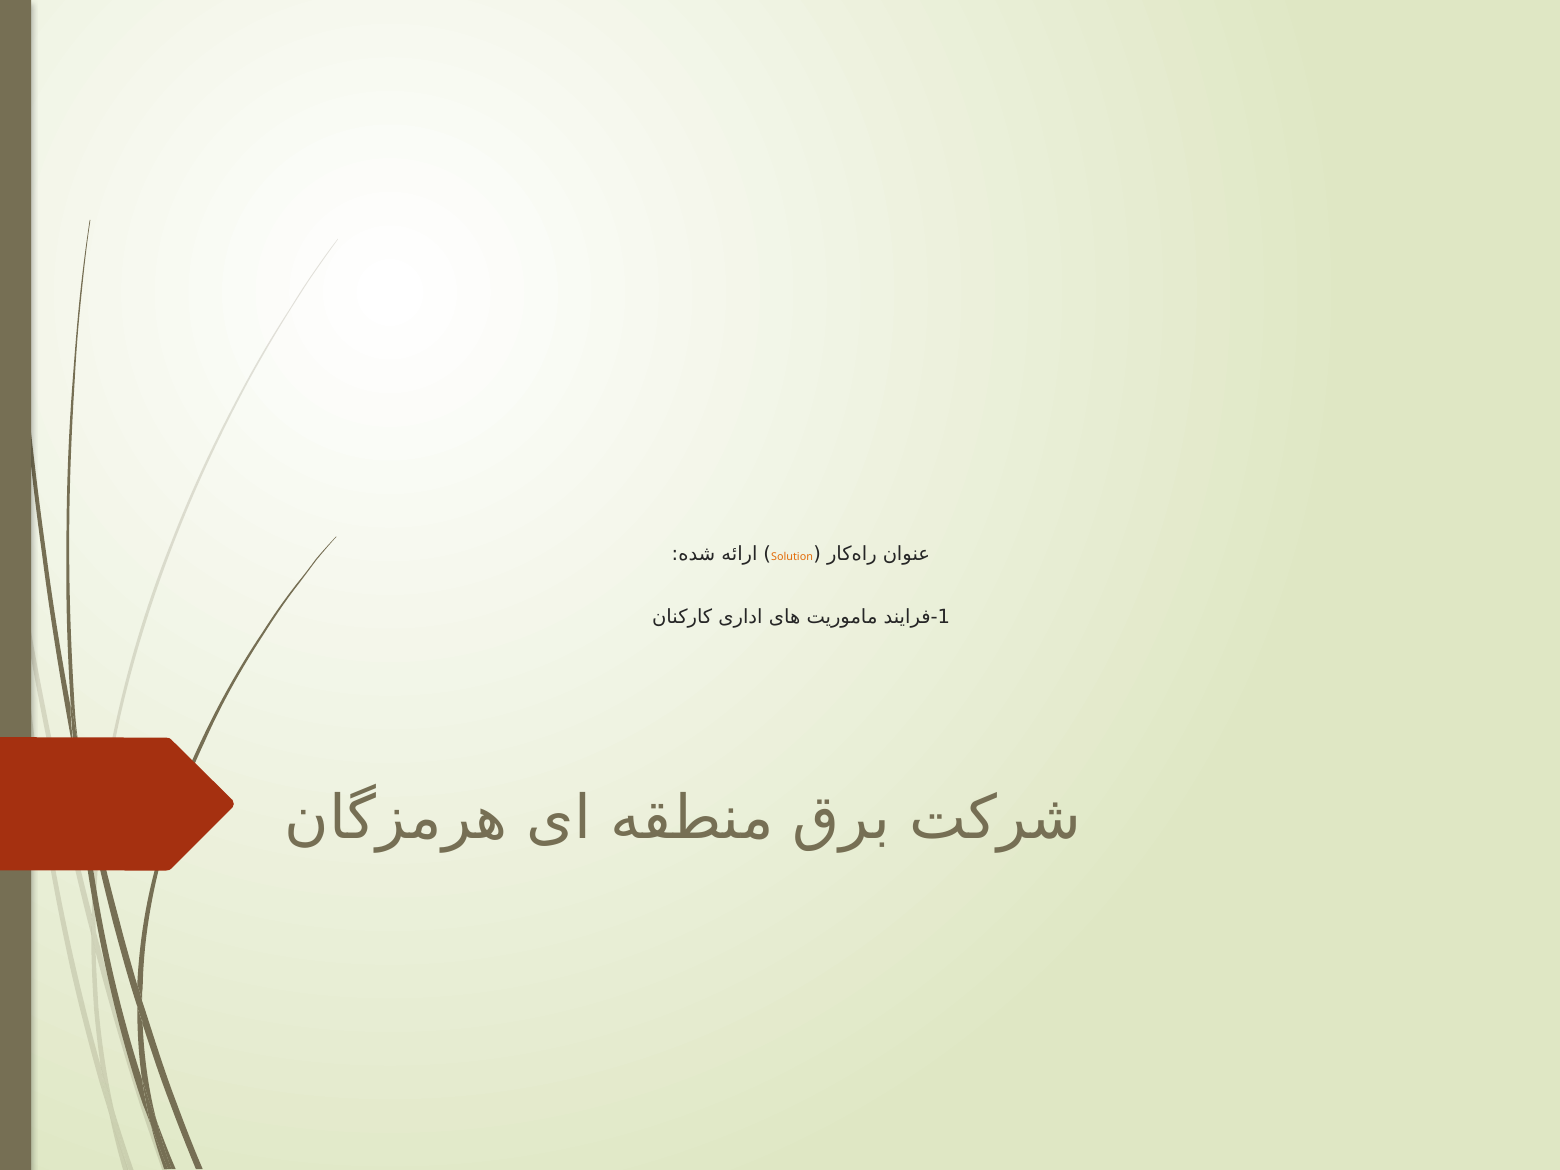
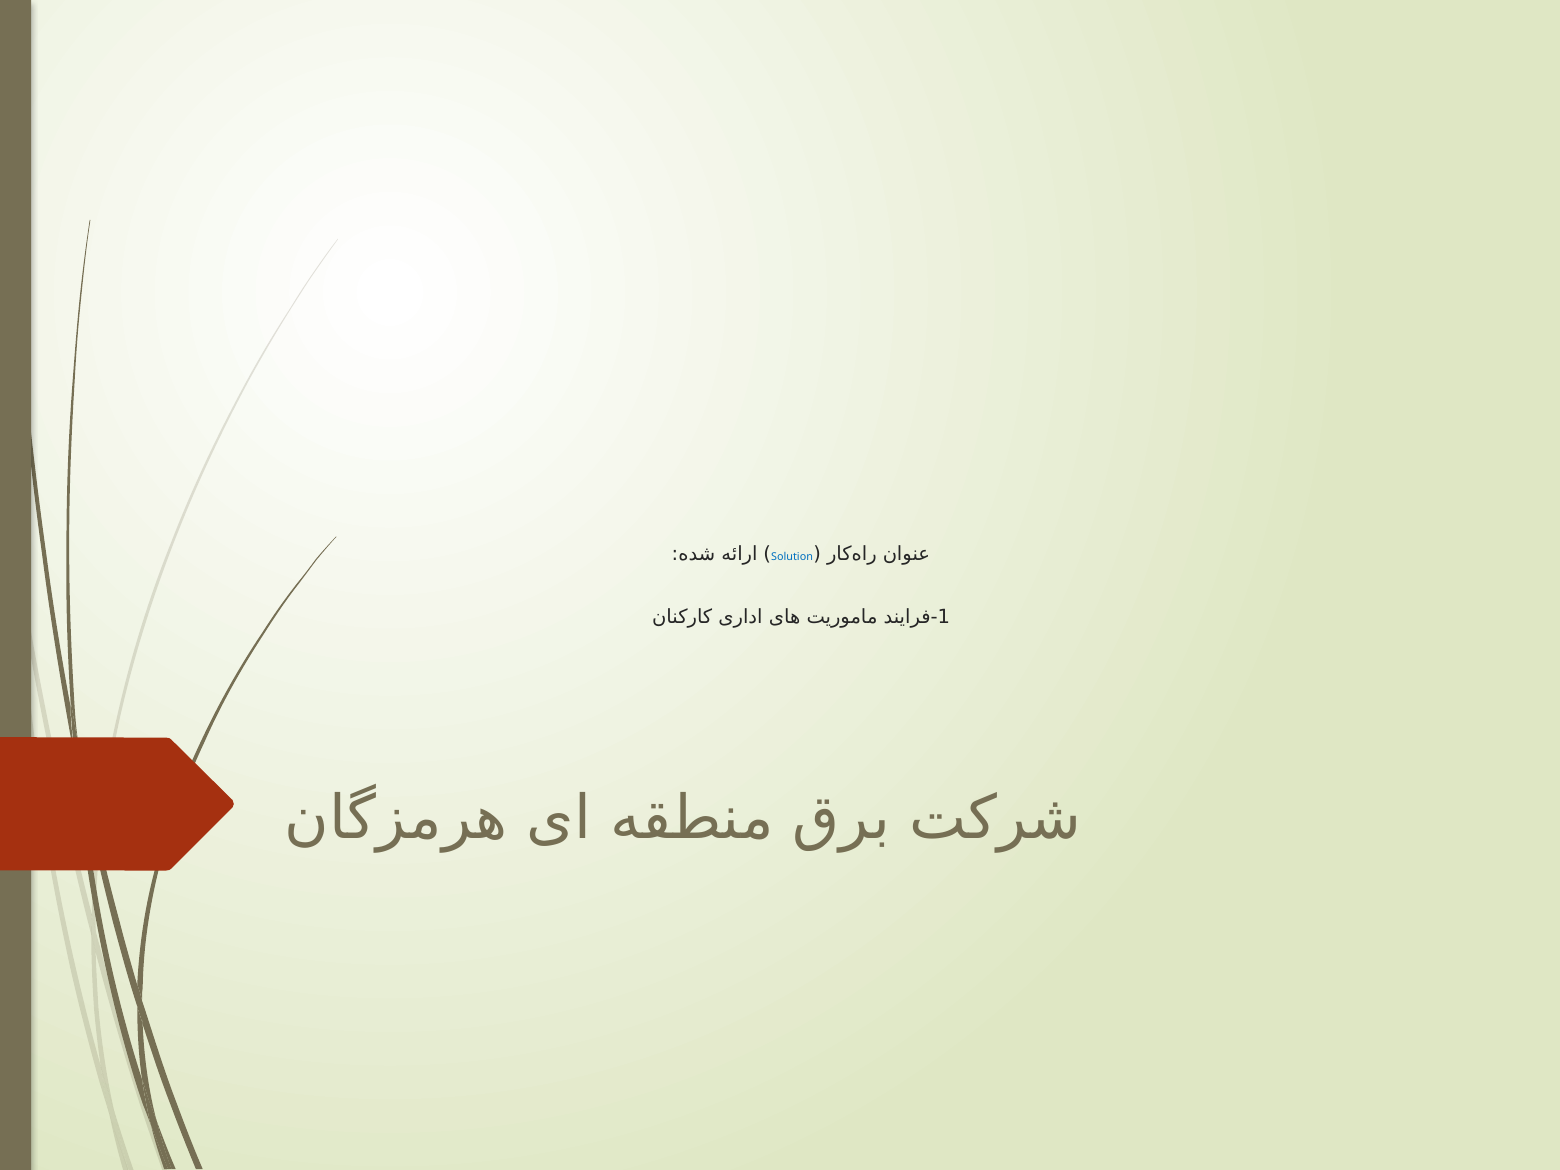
Solution colour: orange -> blue
